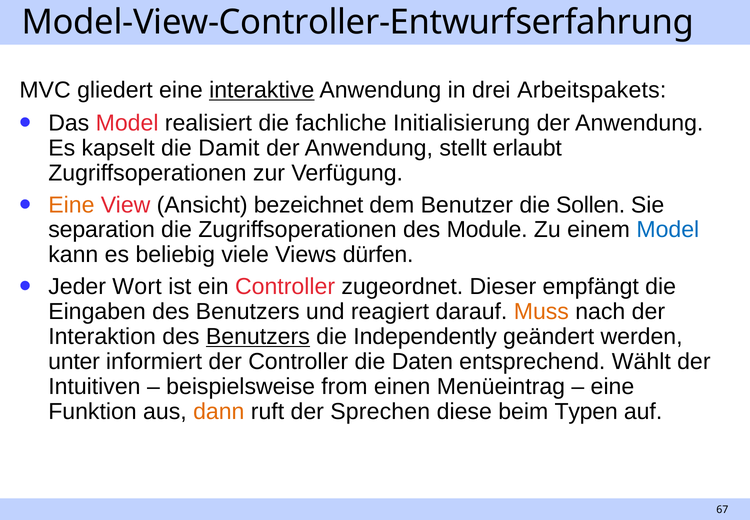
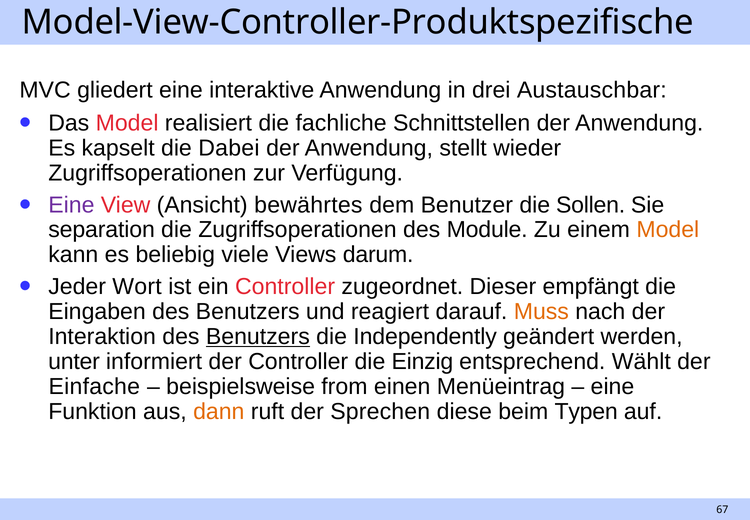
Model-View-Controller-Entwurfserfahrung: Model-View-Controller-Entwurfserfahrung -> Model-View-Controller-Produktspezifische
interaktive underline: present -> none
Arbeitspakets: Arbeitspakets -> Austauschbar
Initialisierung: Initialisierung -> Schnittstellen
Damit: Damit -> Dabei
erlaubt: erlaubt -> wieder
Eine at (71, 205) colour: orange -> purple
bezeichnet: bezeichnet -> bewährtes
Model at (668, 230) colour: blue -> orange
dürfen: dürfen -> darum
Daten: Daten -> Einzig
Intuitiven: Intuitiven -> Einfache
